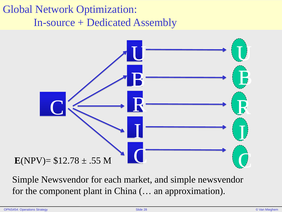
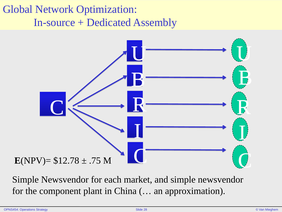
.55: .55 -> .75
